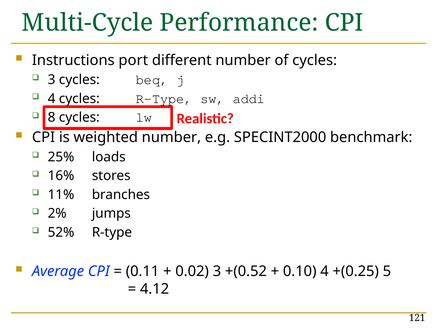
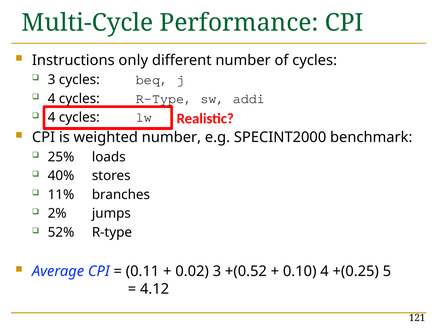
port: port -> only
8 at (52, 117): 8 -> 4
16%: 16% -> 40%
